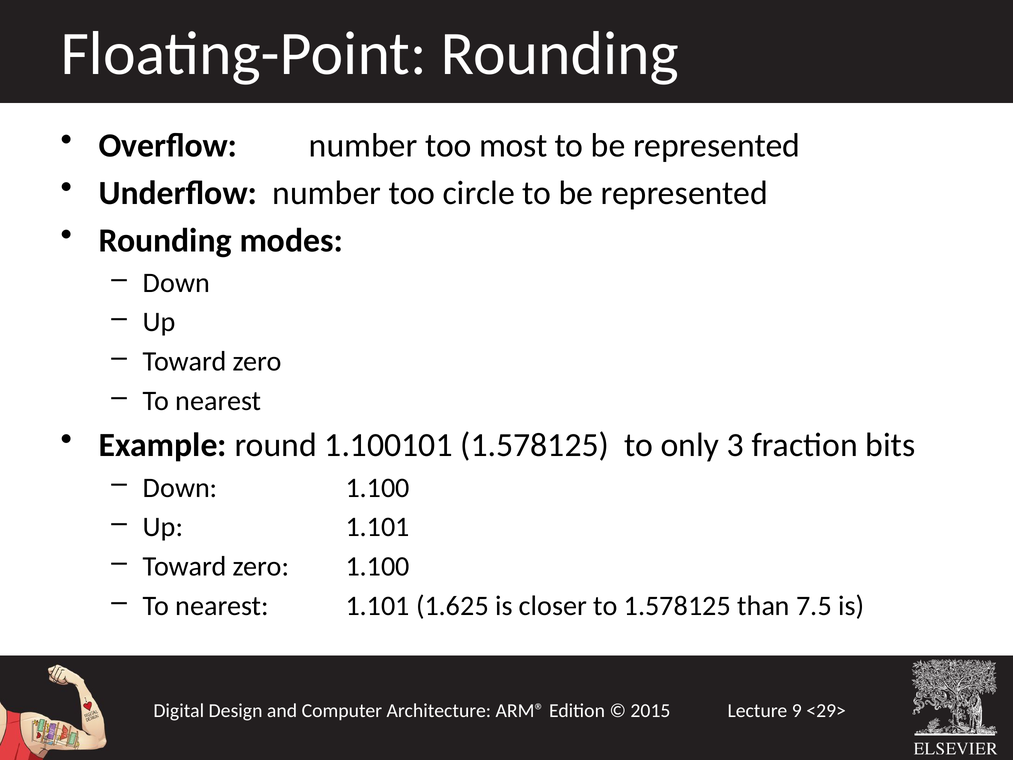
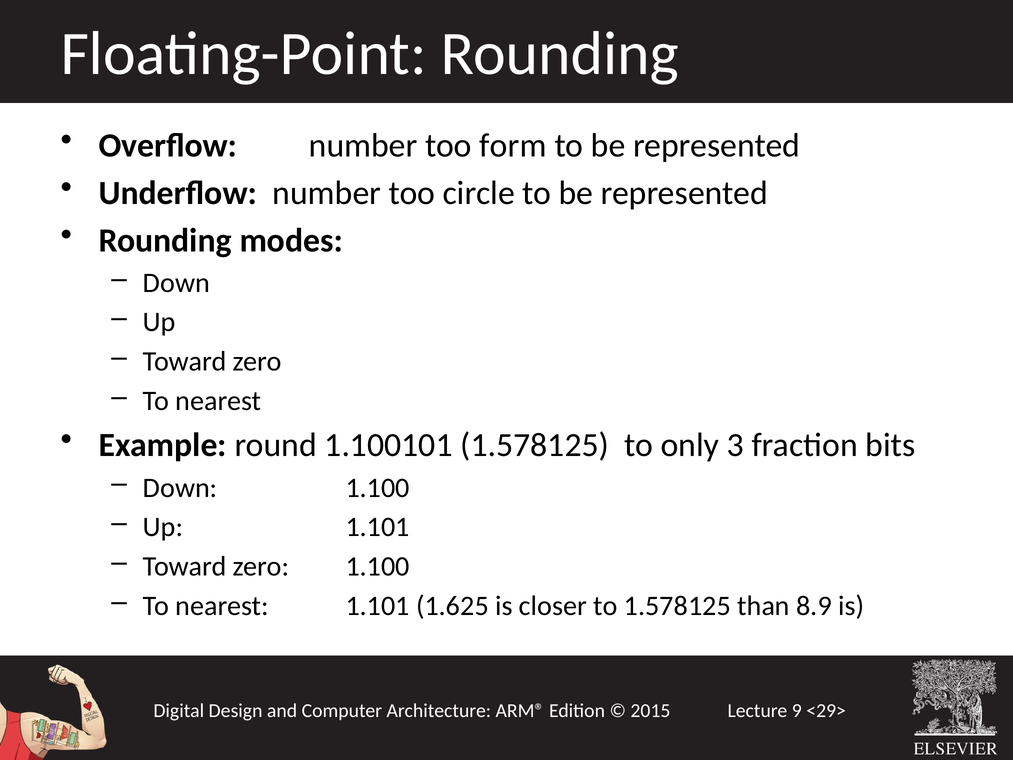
most: most -> form
7.5: 7.5 -> 8.9
